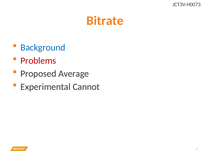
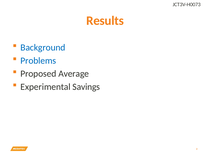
Bitrate: Bitrate -> Results
Problems colour: red -> blue
Cannot: Cannot -> Savings
